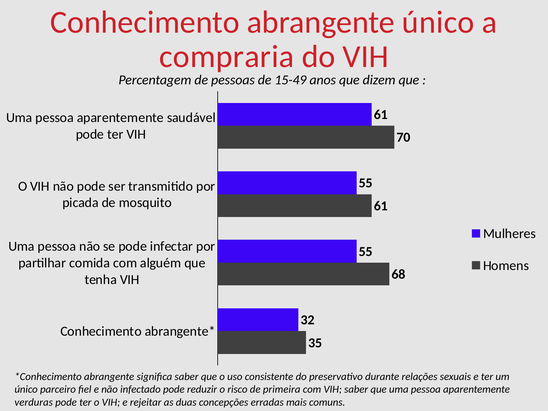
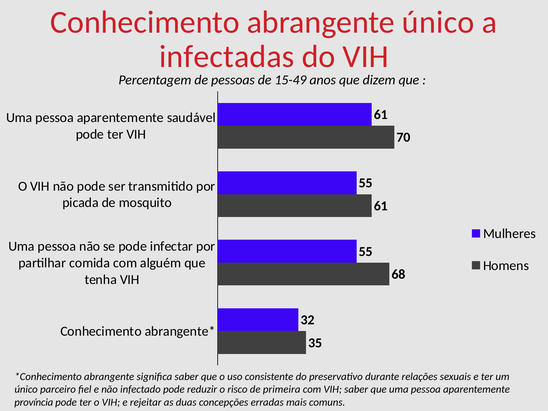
compraria: compraria -> infectadas
verduras: verduras -> província
